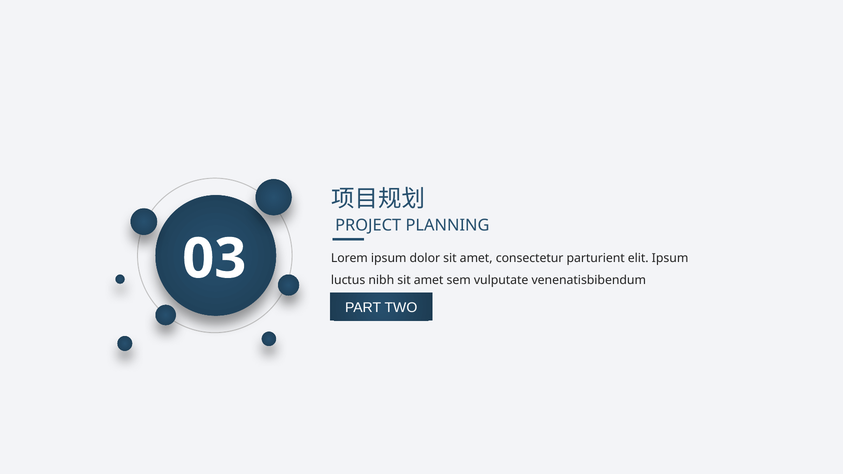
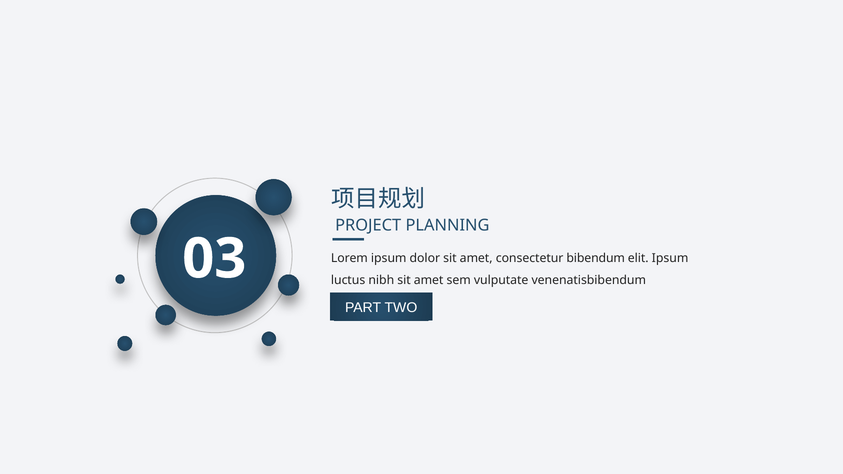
parturient: parturient -> bibendum
